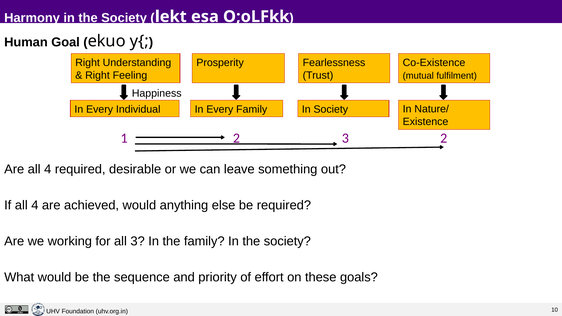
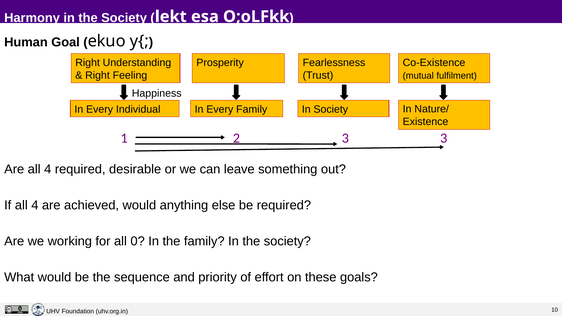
3 2: 2 -> 3
all 3: 3 -> 0
